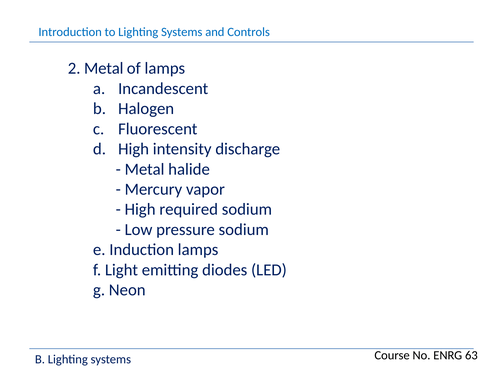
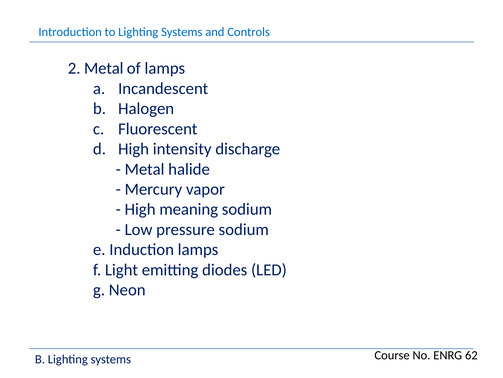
required: required -> meaning
63: 63 -> 62
